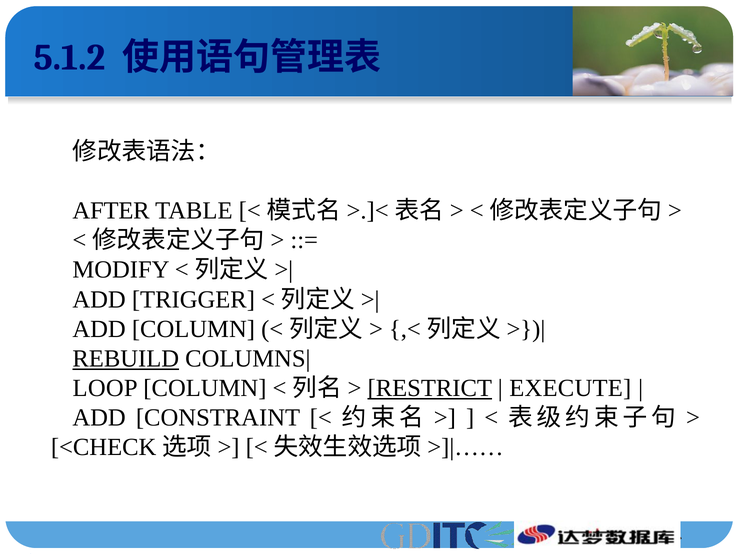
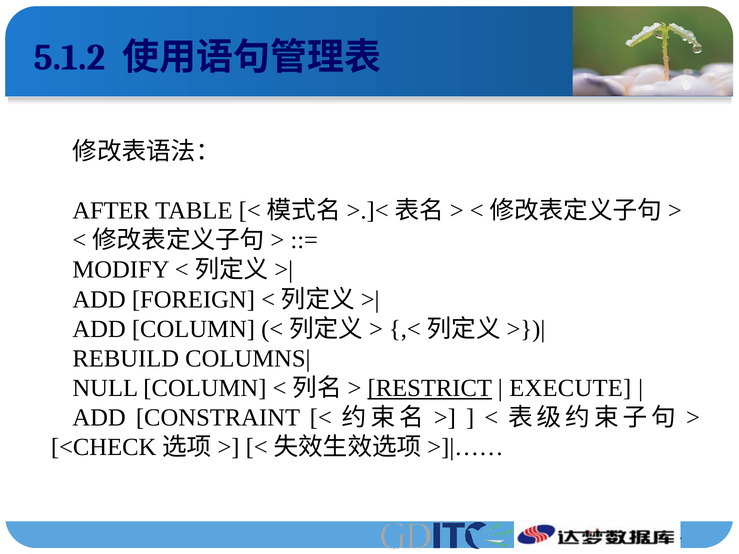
TRIGGER: TRIGGER -> FOREIGN
REBUILD underline: present -> none
LOOP: LOOP -> NULL
